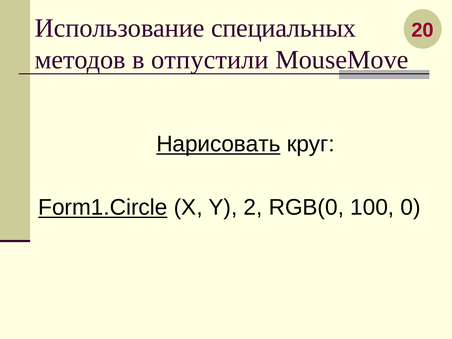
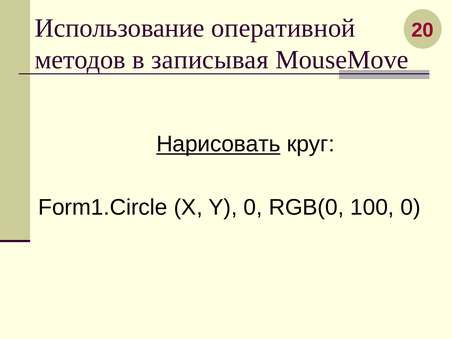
специальных: специальных -> оперативной
отпустили: отпустили -> записывая
Form1.Circle underline: present -> none
Y 2: 2 -> 0
